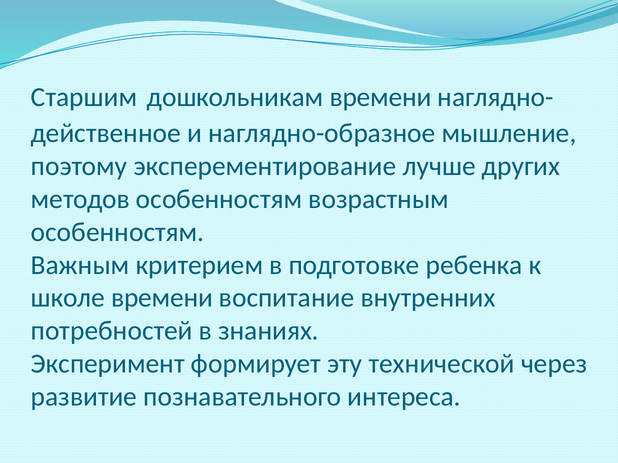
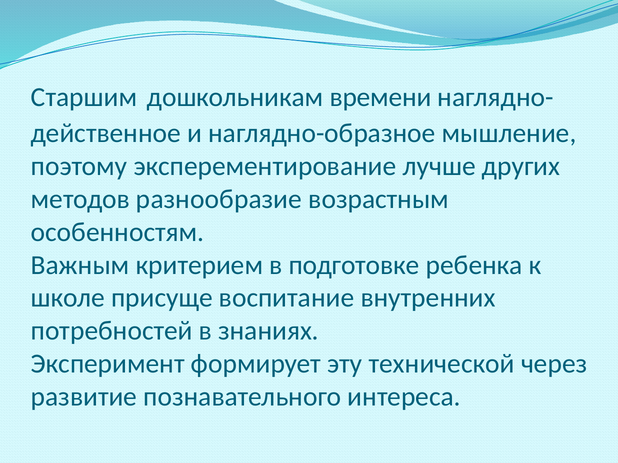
методов особенностям: особенностям -> разнообразие
школе времени: времени -> присуще
